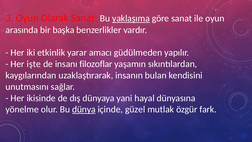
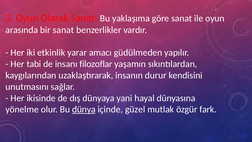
yaklaşıma underline: present -> none
bir başka: başka -> sanat
işte: işte -> tabi
bulan: bulan -> durur
